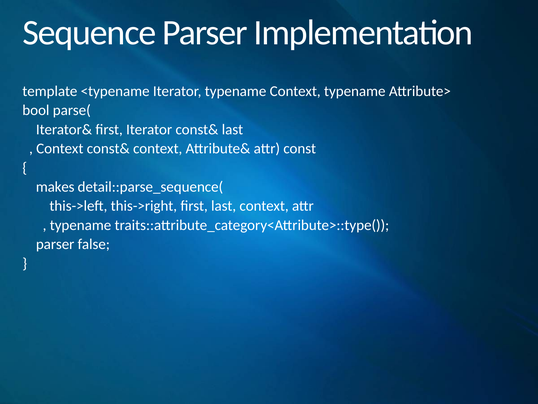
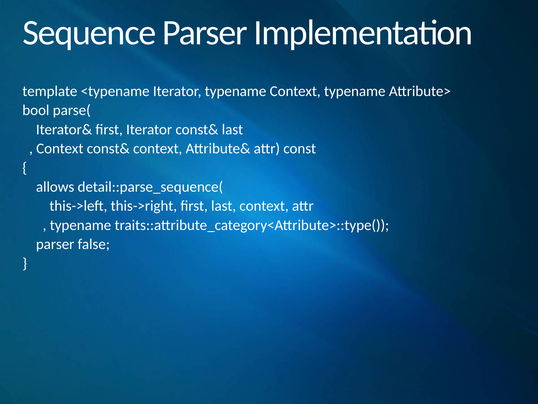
makes: makes -> allows
